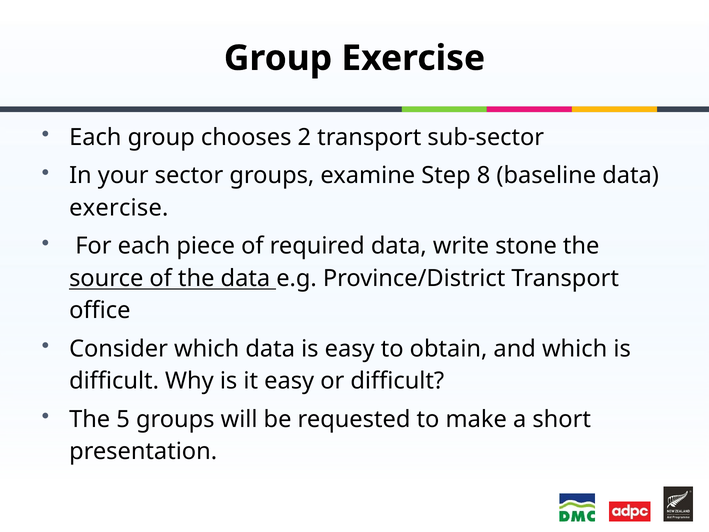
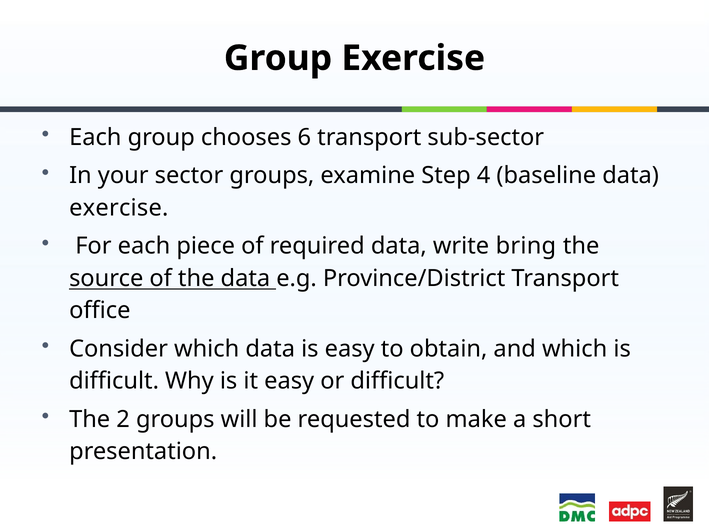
2: 2 -> 6
8: 8 -> 4
stone: stone -> bring
5: 5 -> 2
